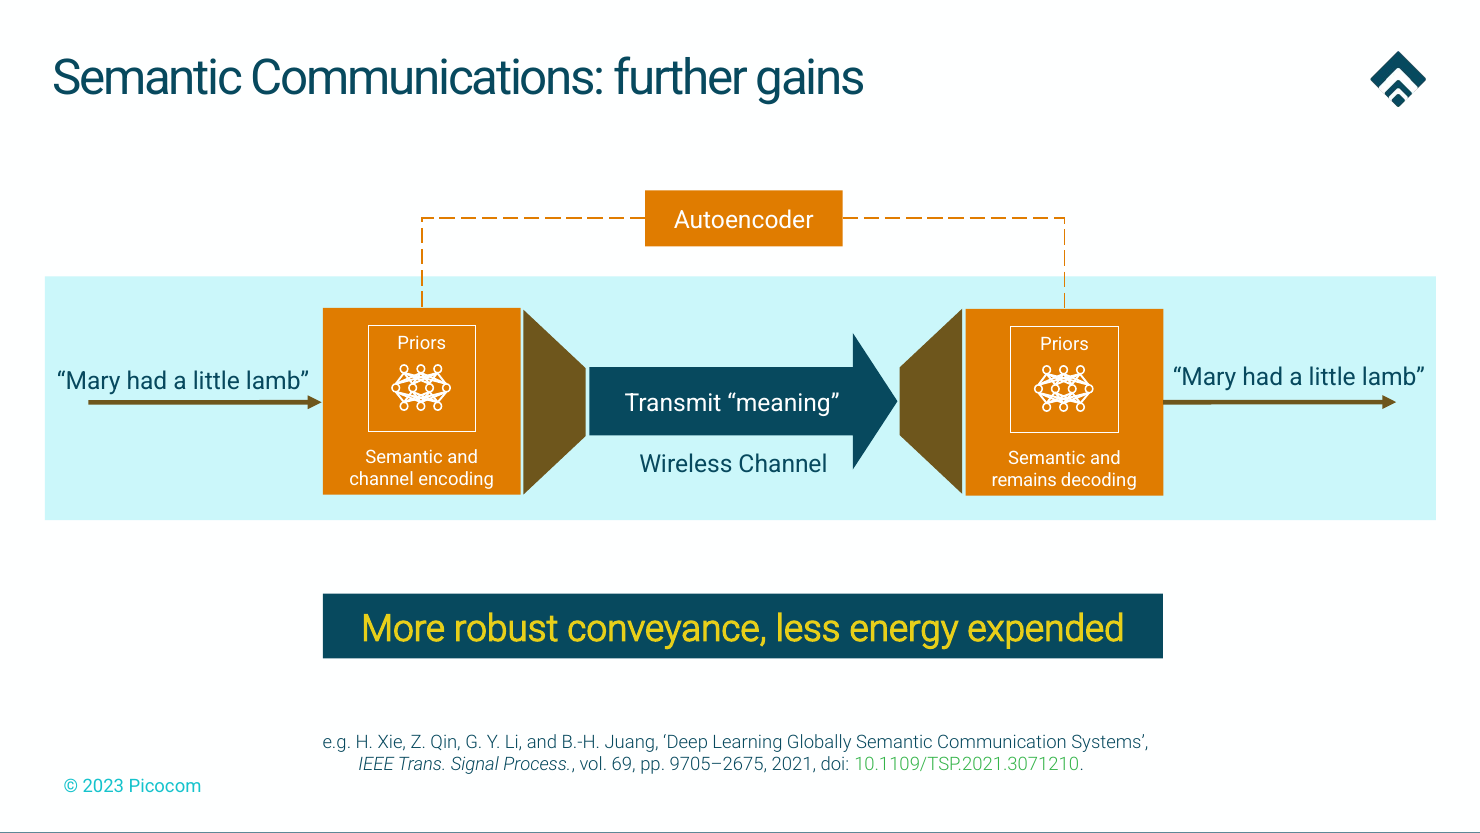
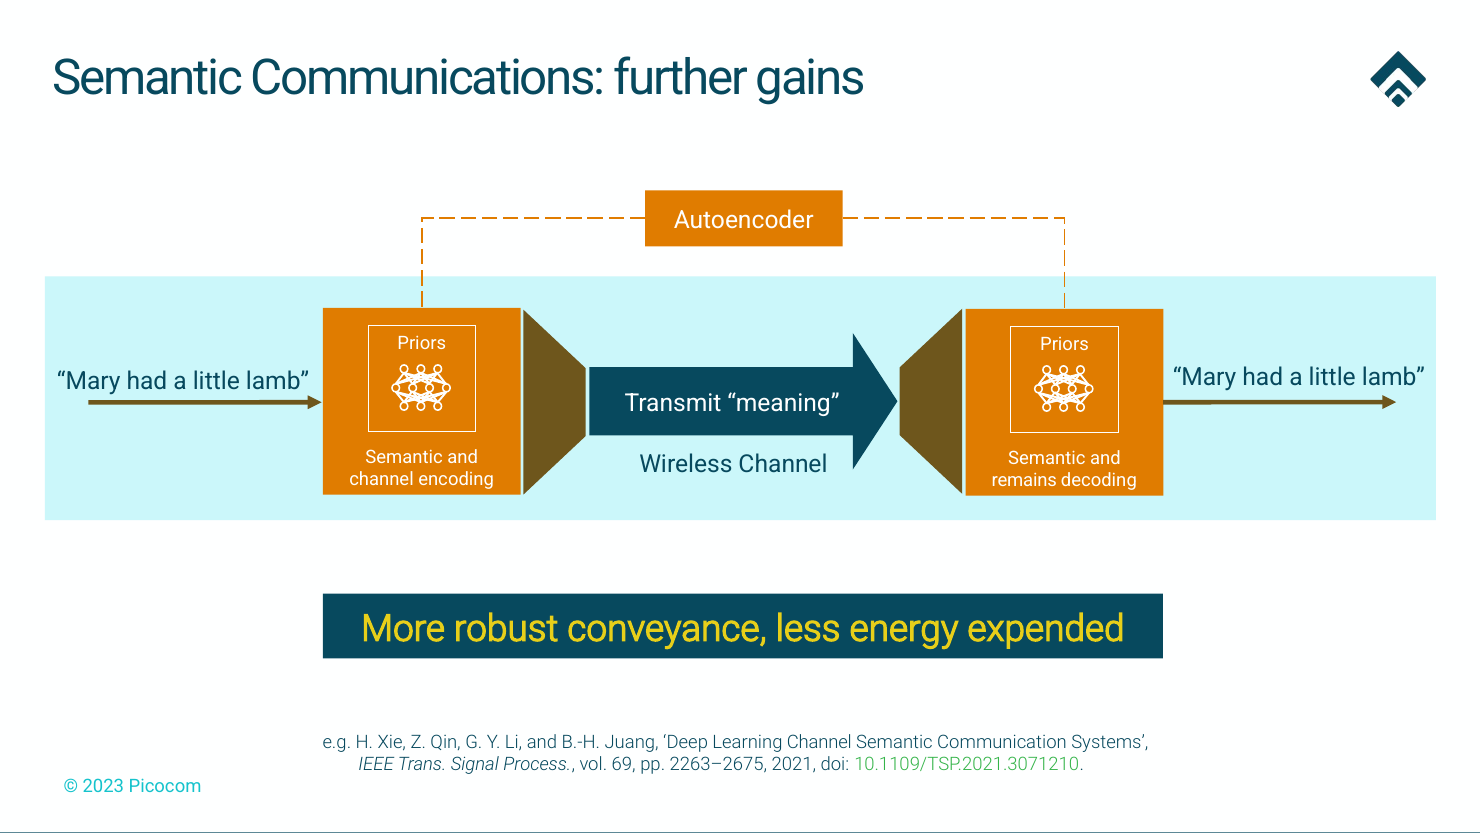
Learning Globally: Globally -> Channel
9705–2675: 9705–2675 -> 2263–2675
